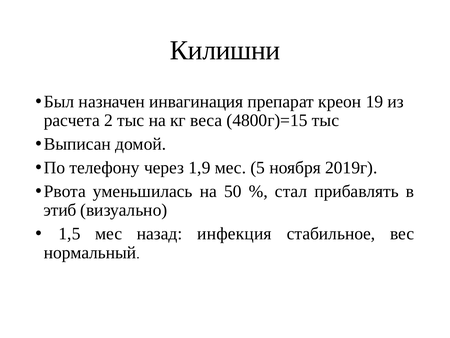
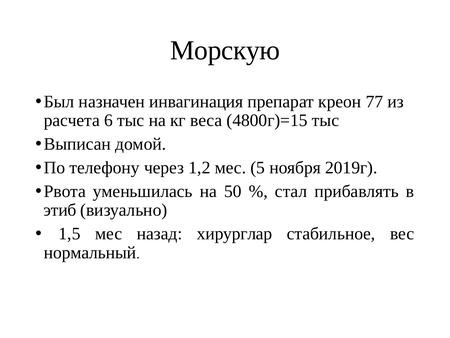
Килишни: Килишни -> Морскую
19: 19 -> 77
2: 2 -> 6
1,9: 1,9 -> 1,2
инфекция: инфекция -> хирурглар
